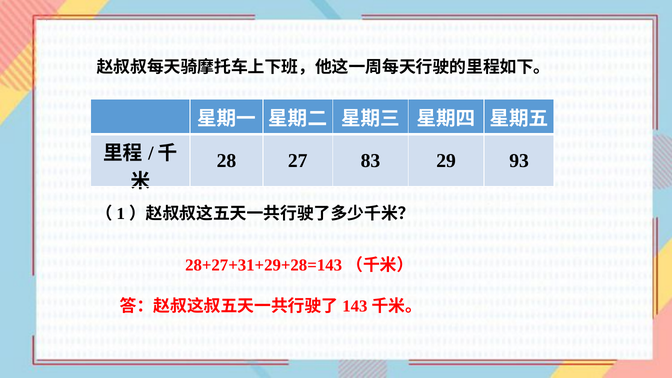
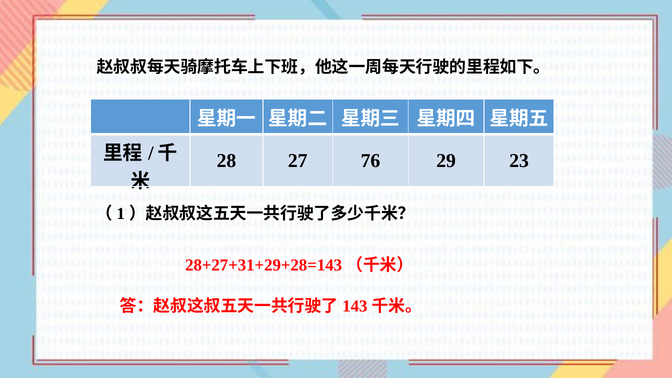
83: 83 -> 76
93: 93 -> 23
